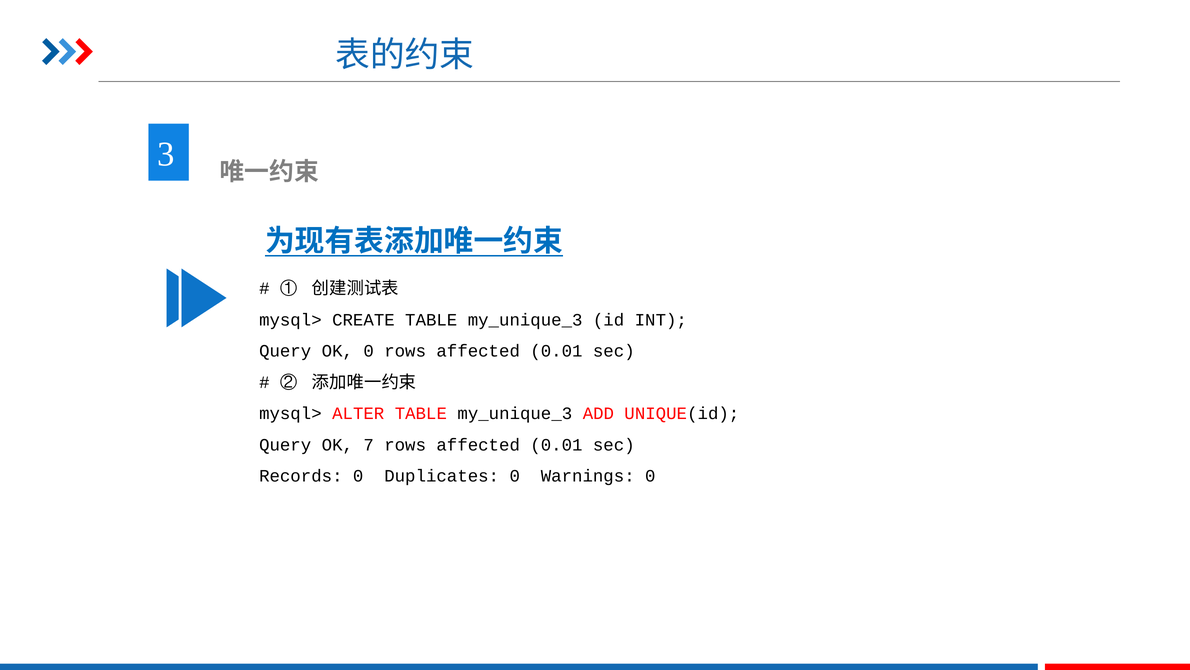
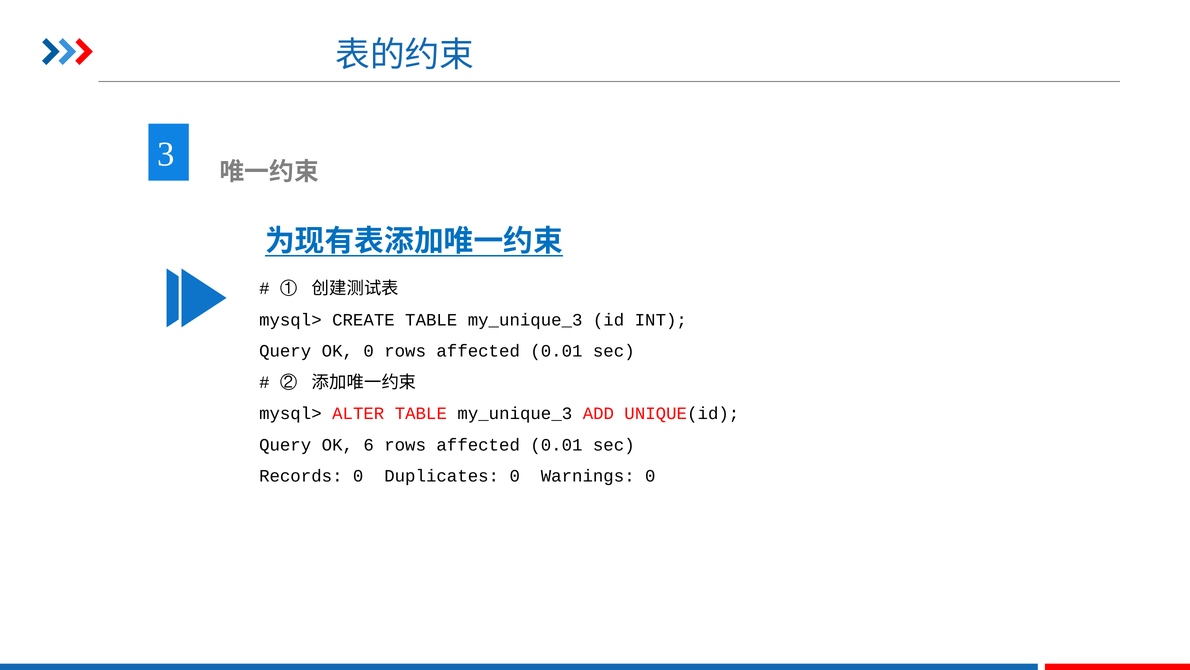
7: 7 -> 6
